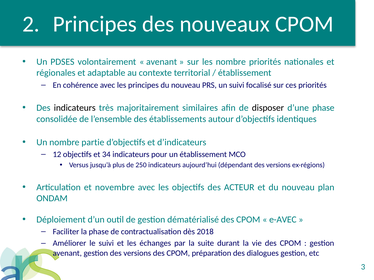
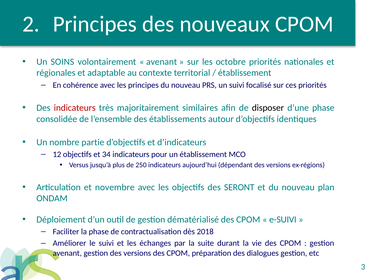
PDSES: PDSES -> SOINS
les nombre: nombre -> octobre
indicateurs at (75, 108) colour: black -> red
ACTEUR: ACTEUR -> SERONT
e-AVEC: e-AVEC -> e-SUIVI
